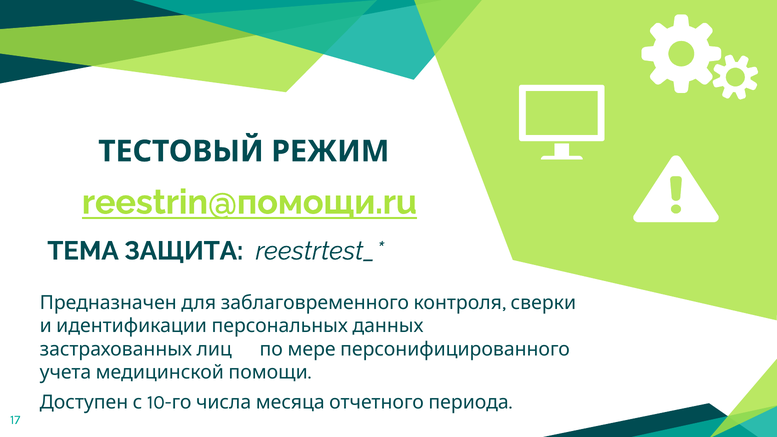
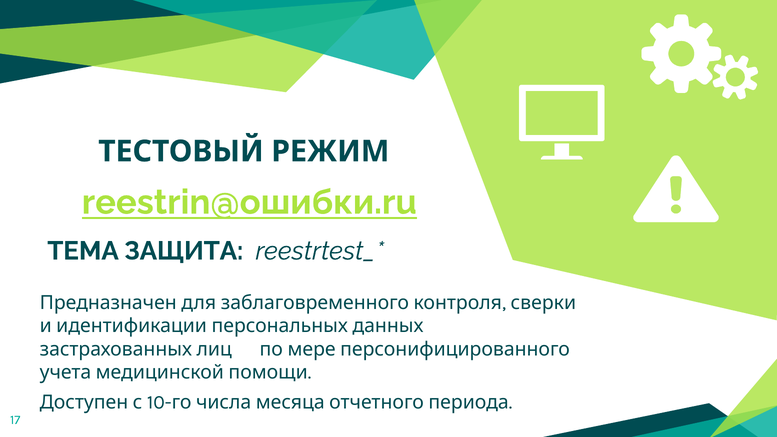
reestrin@помощи.ru: reestrin@помощи.ru -> reestrin@ошибки.ru
